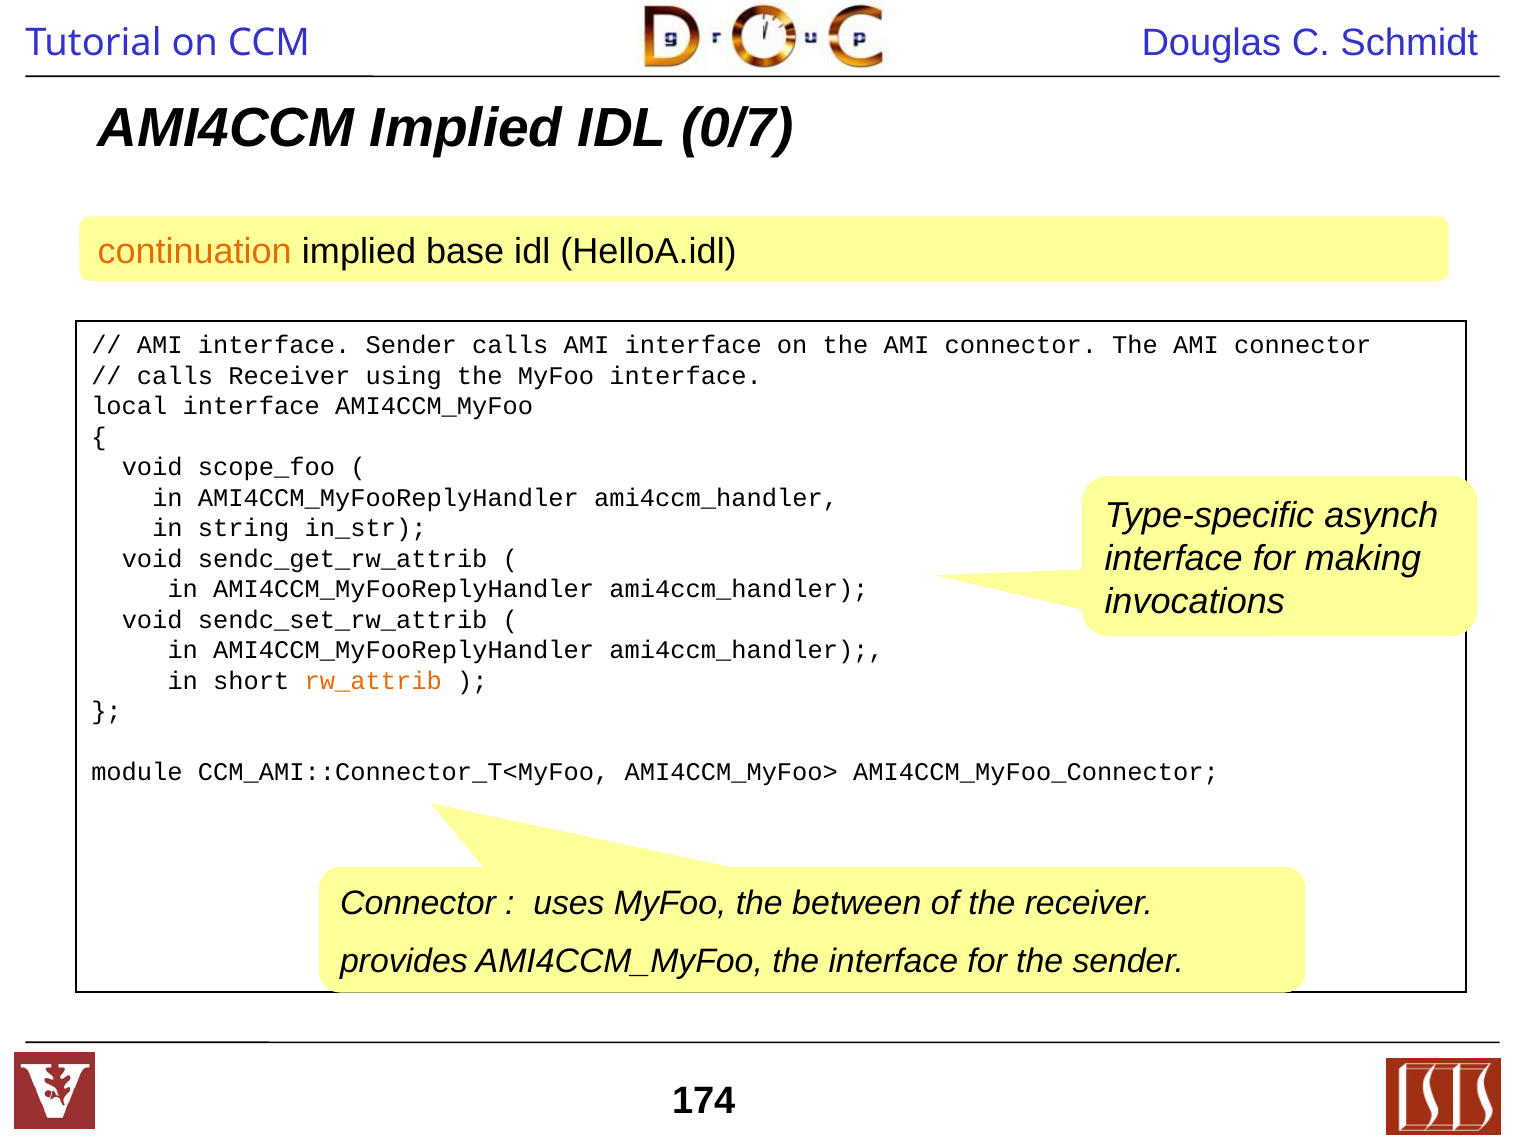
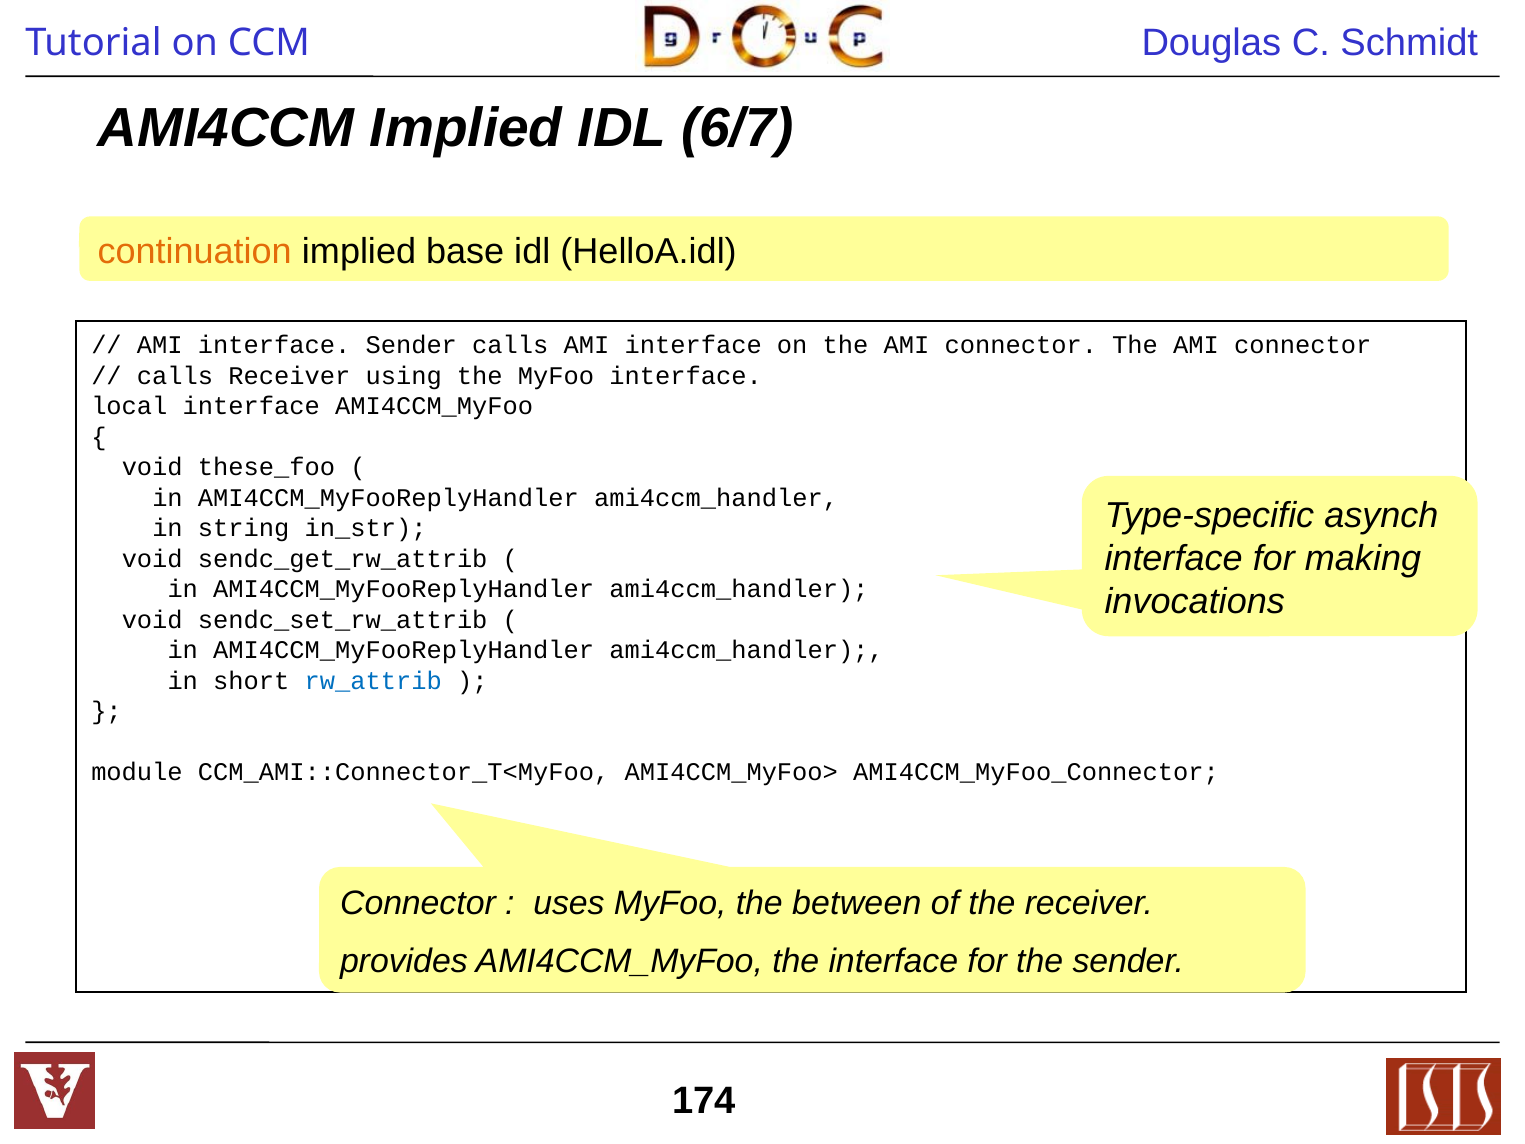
0/7: 0/7 -> 6/7
scope_foo: scope_foo -> these_foo
rw_attrib colour: orange -> blue
